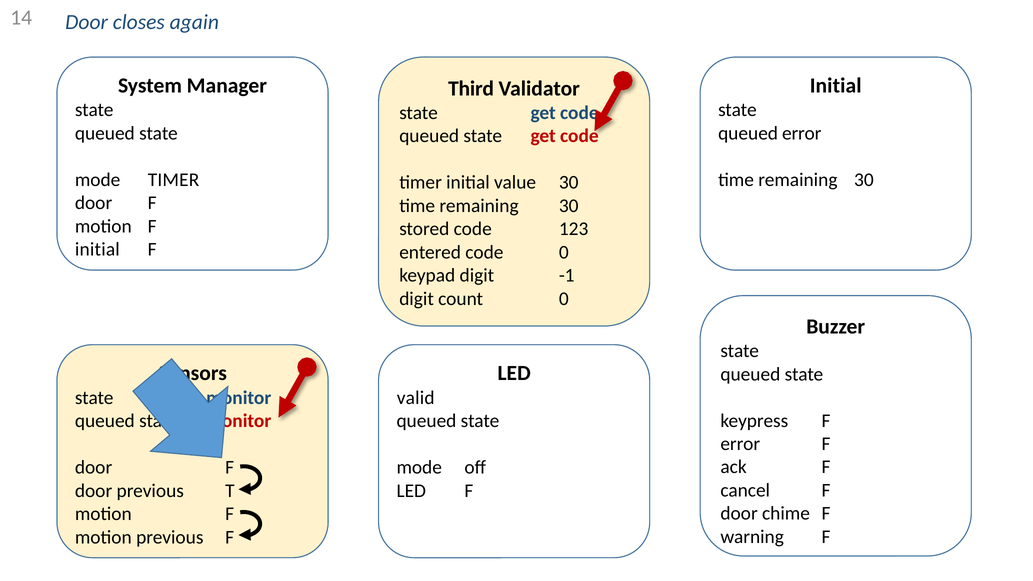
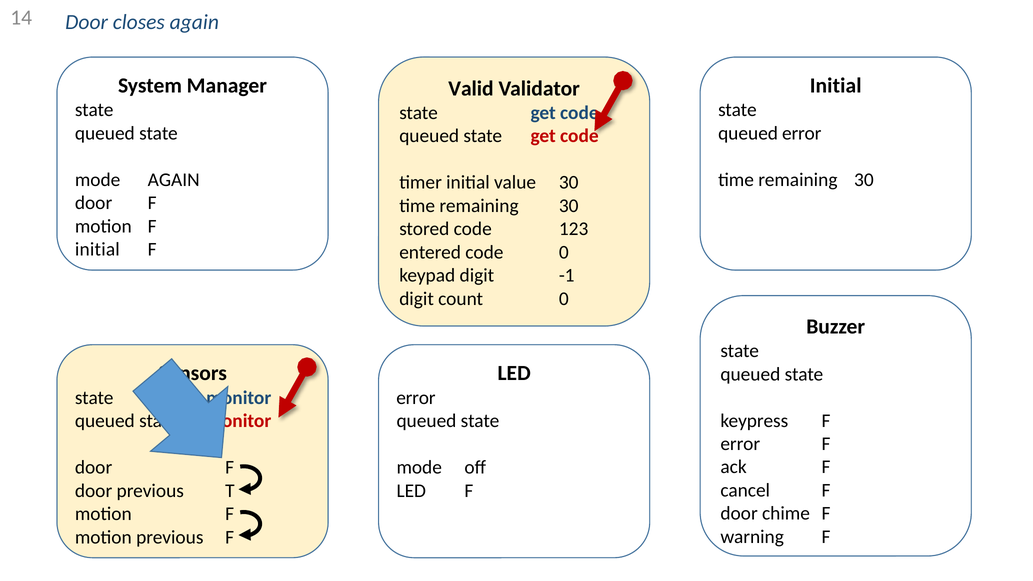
Third: Third -> Valid
mode TIMER: TIMER -> AGAIN
valid at (416, 398): valid -> error
